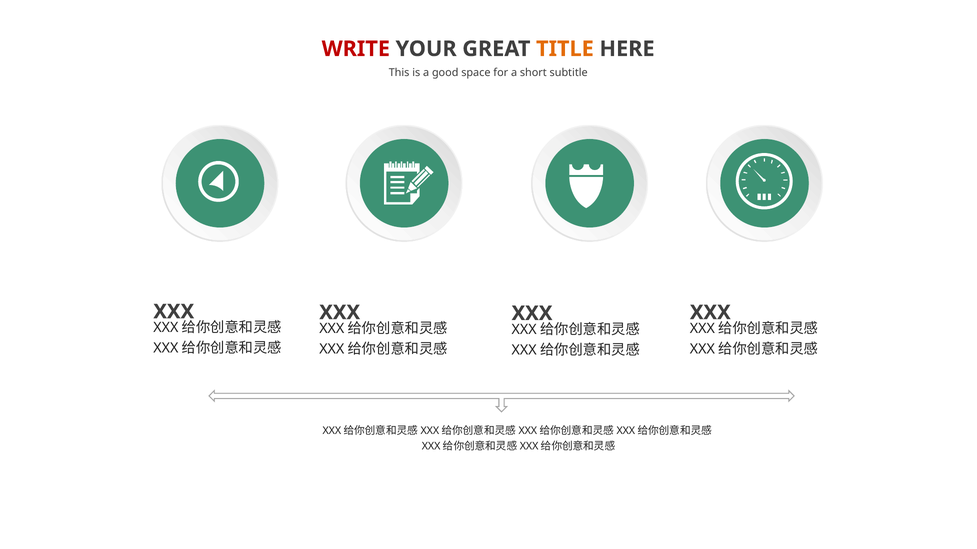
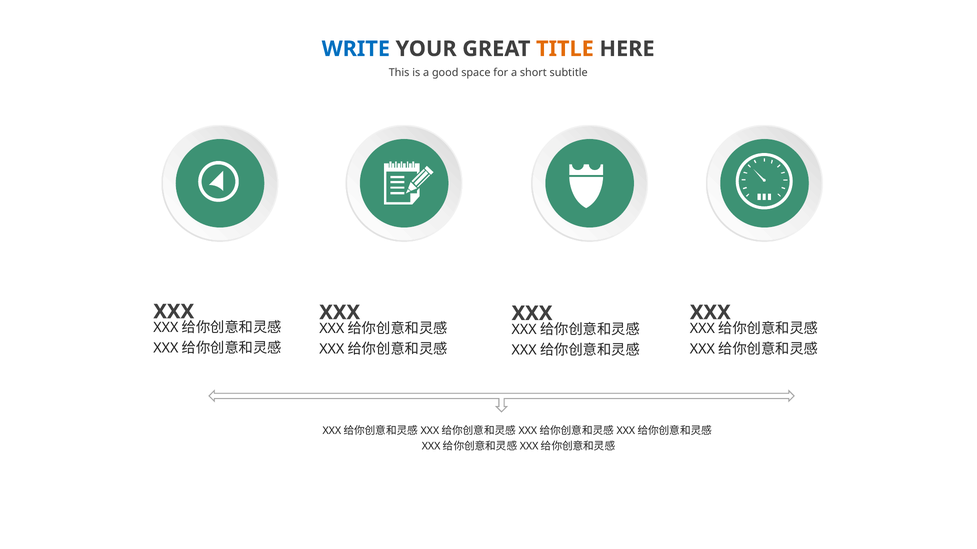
WRITE colour: red -> blue
